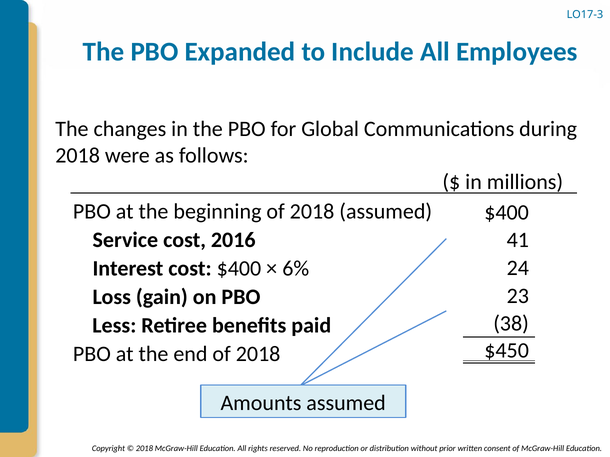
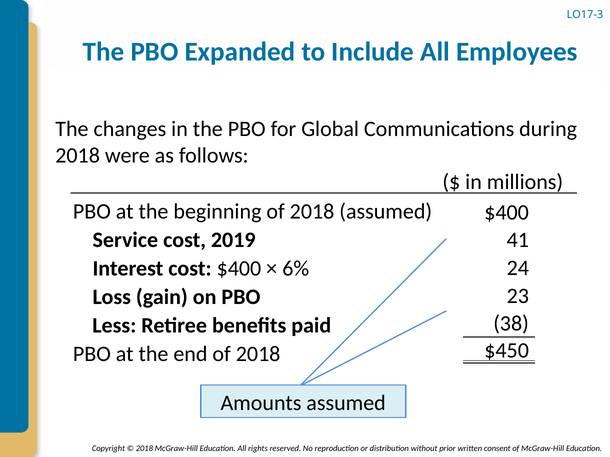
2016: 2016 -> 2019
